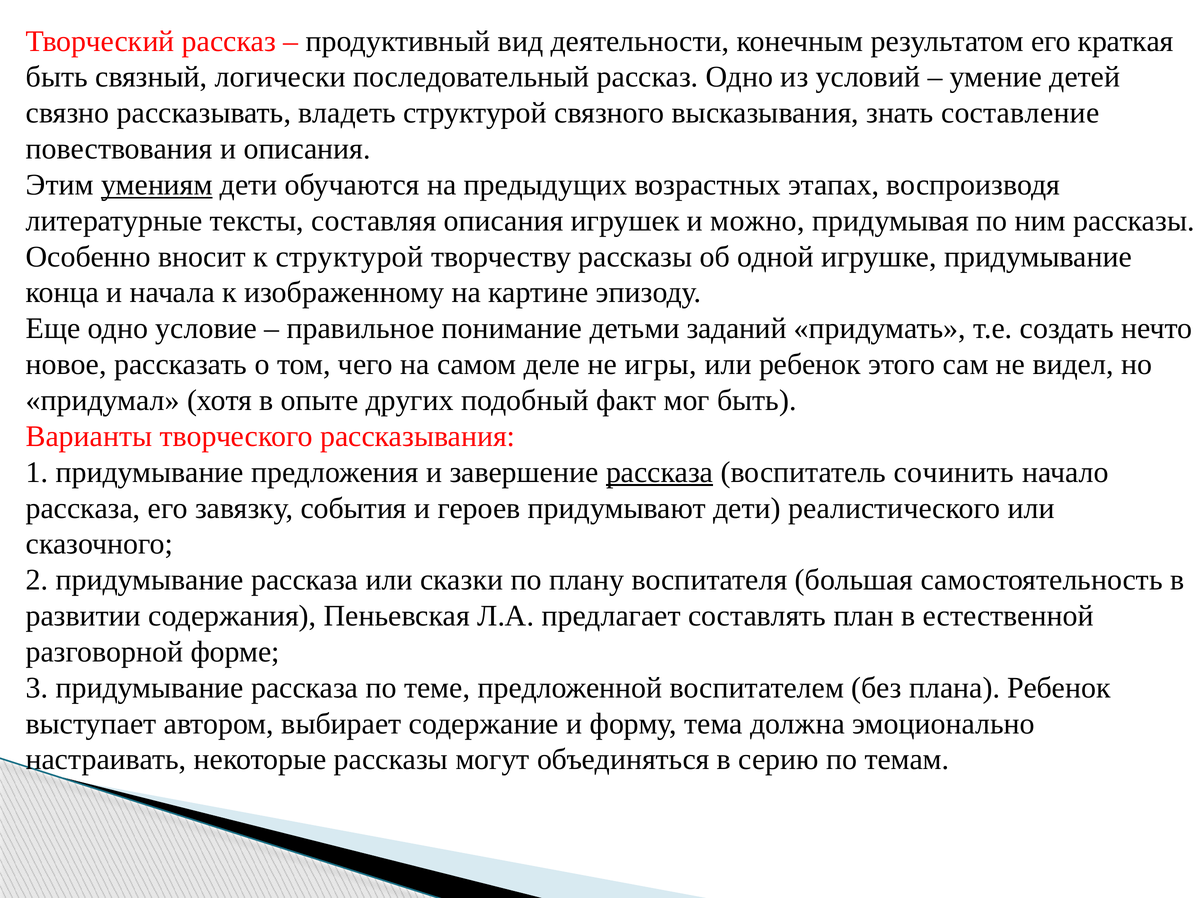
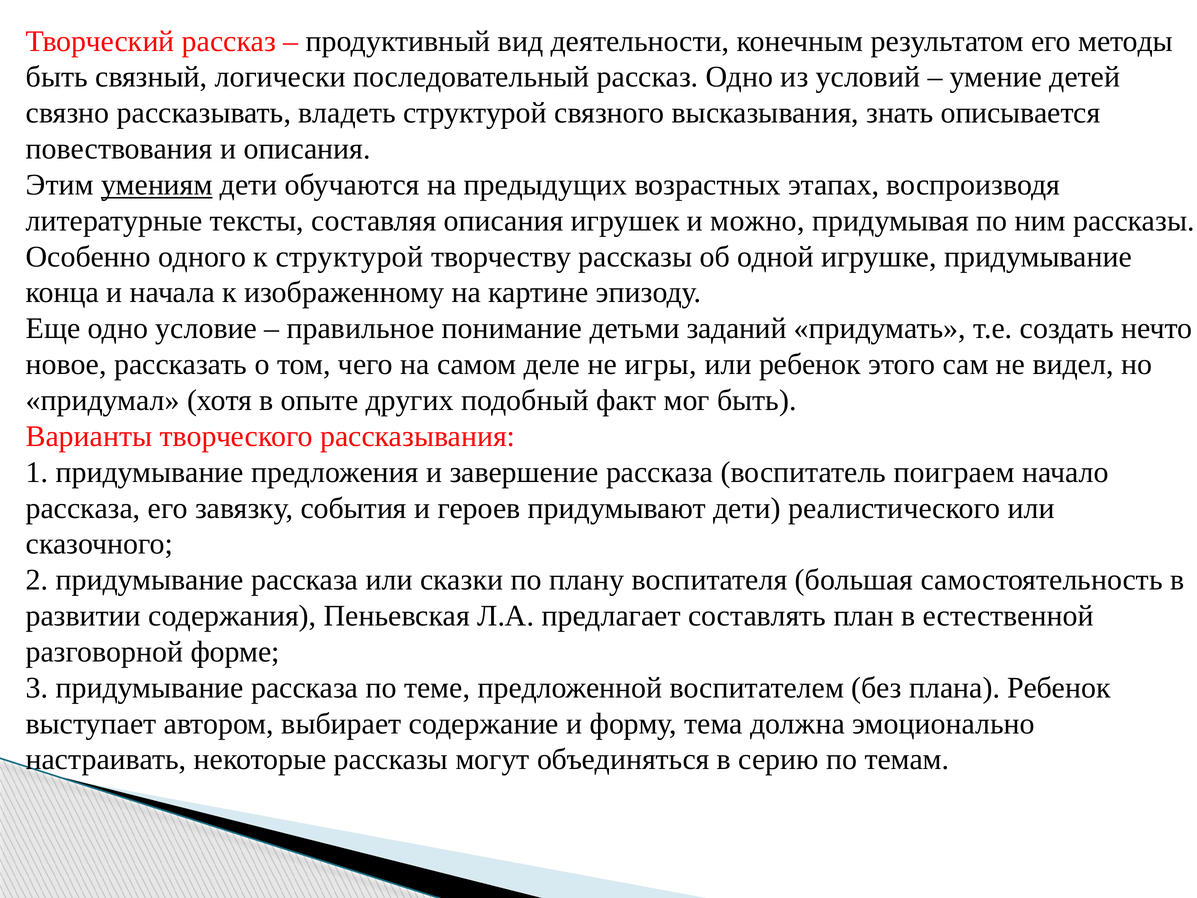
краткая: краткая -> методы
составление: составление -> описывается
вносит: вносит -> одного
рассказа at (660, 472) underline: present -> none
сочинить: сочинить -> поиграем
